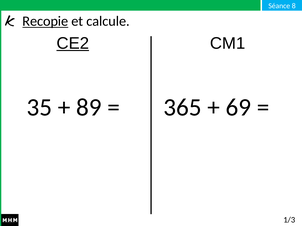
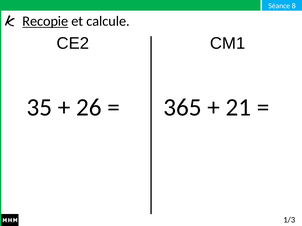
CE2 underline: present -> none
89: 89 -> 26
69: 69 -> 21
